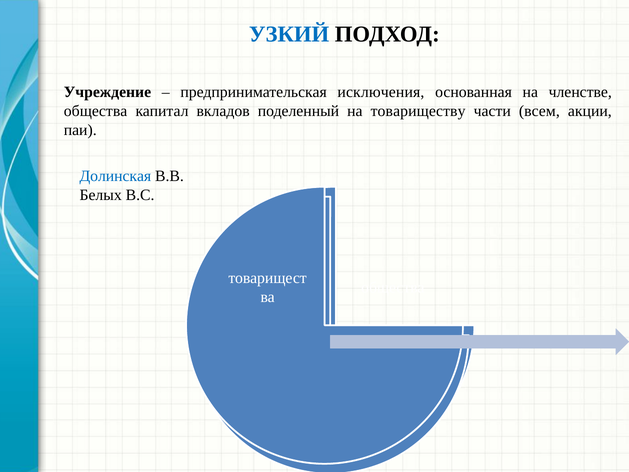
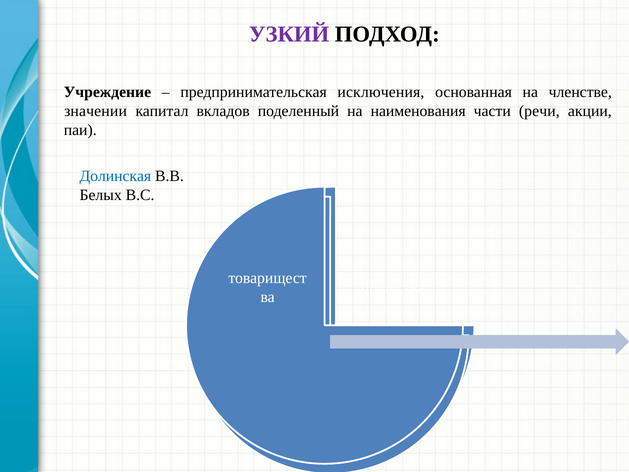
УЗКИЙ colour: blue -> purple
общества at (96, 111): общества -> значении
товариществу: товариществу -> наименования
всем: всем -> речи
